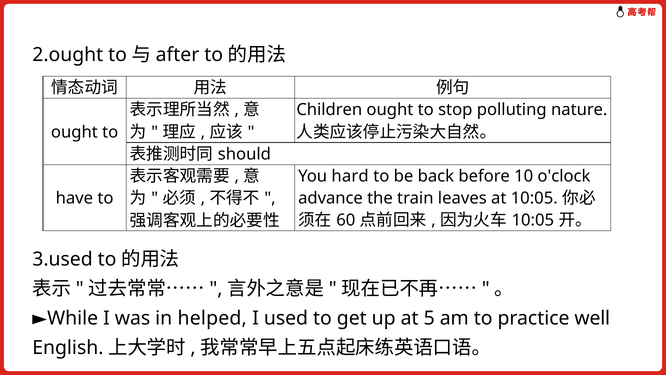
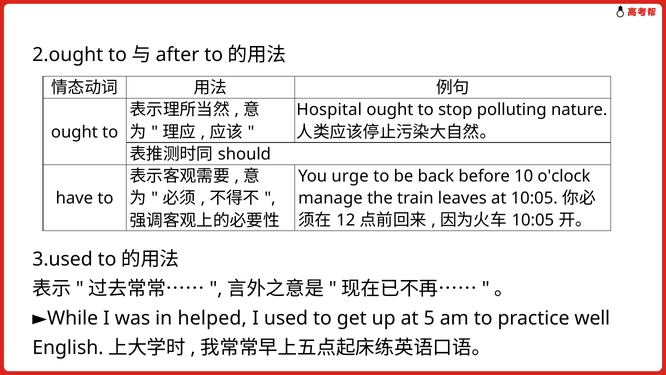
Children: Children -> Hospital
hard: hard -> urge
advance: advance -> manage
60: 60 -> 12
